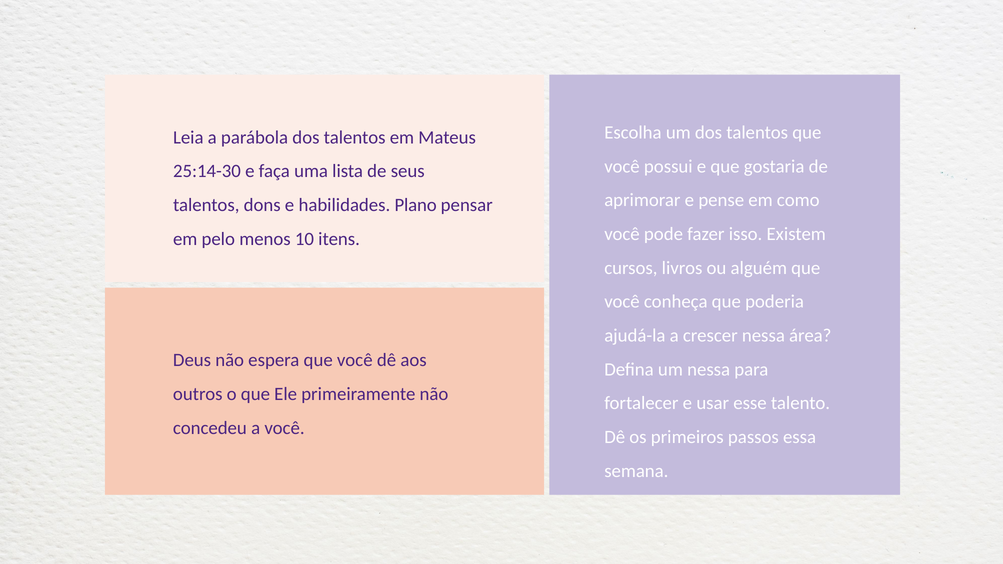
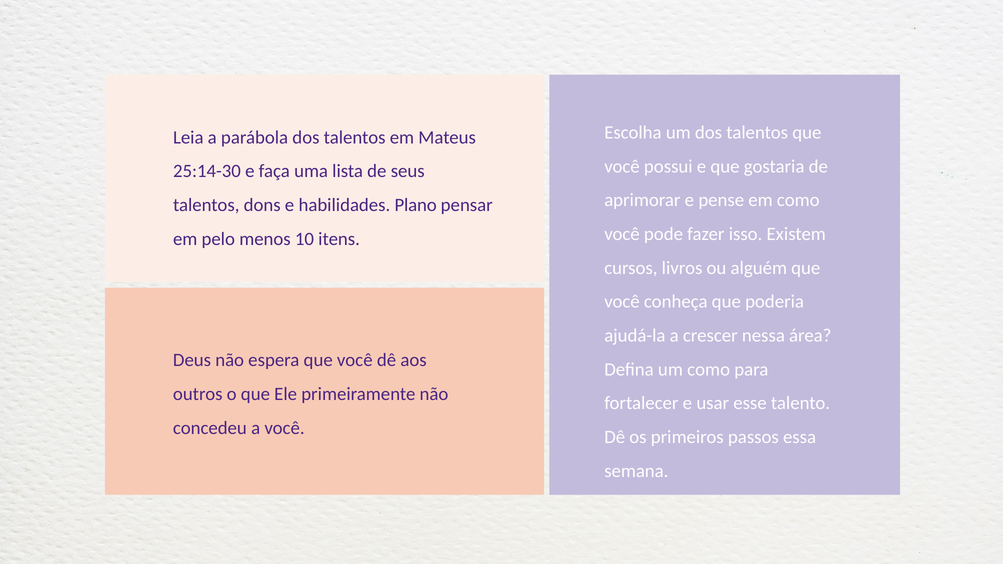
um nessa: nessa -> como
